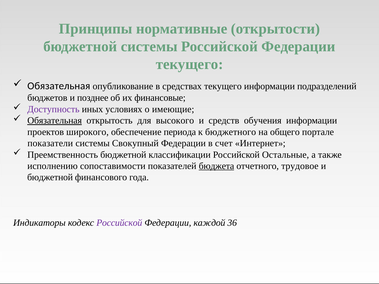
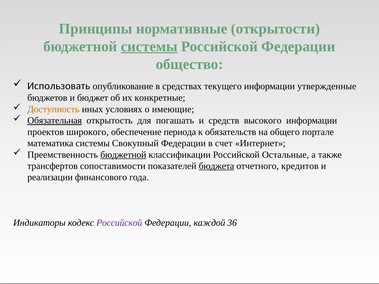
системы at (149, 47) underline: none -> present
текущего at (189, 64): текущего -> общество
Обязательная at (59, 86): Обязательная -> Использовать
подразделений: подразделений -> утвержденные
позднее: позднее -> бюджет
финансовые: финансовые -> конкретные
Доступность colour: purple -> orange
высокого: высокого -> погашать
обучения: обучения -> высокого
бюджетного: бюджетного -> обязательств
показатели: показатели -> математика
бюджетной at (123, 155) underline: none -> present
исполнению: исполнению -> трансфертов
трудовое: трудовое -> кредитов
бюджетной at (50, 178): бюджетной -> реализации
